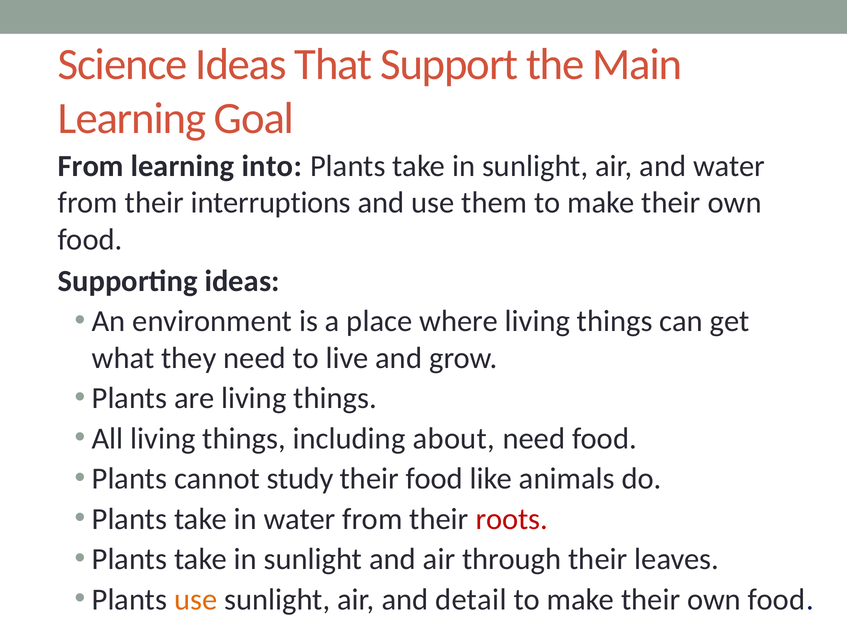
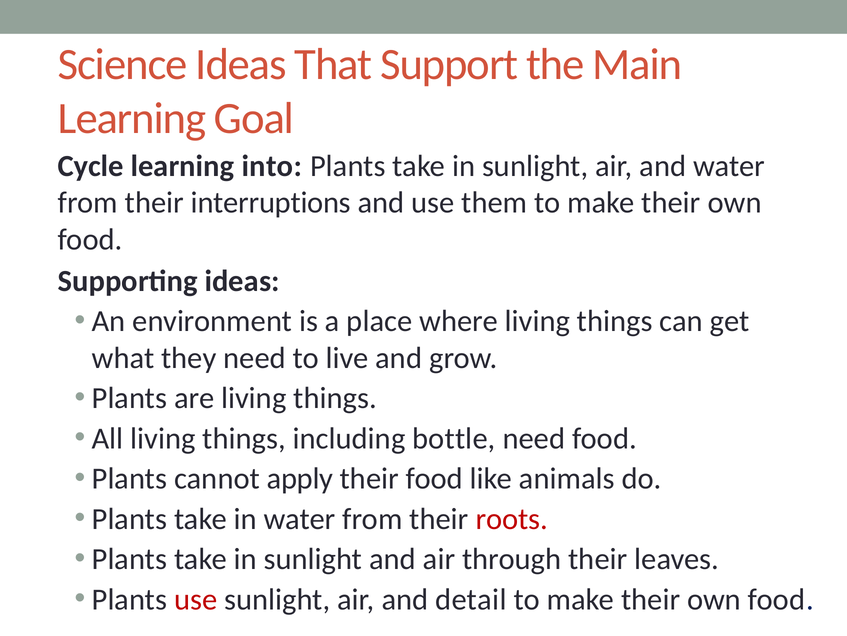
From at (91, 166): From -> Cycle
about: about -> bottle
study: study -> apply
use at (196, 599) colour: orange -> red
